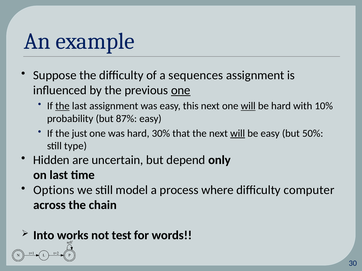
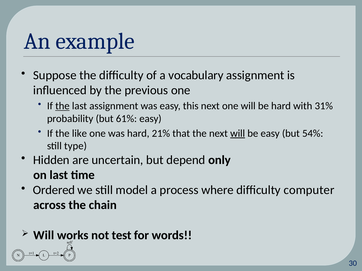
sequences: sequences -> vocabulary
one at (181, 90) underline: present -> none
will at (248, 106) underline: present -> none
10%: 10% -> 31%
87%: 87% -> 61%
just: just -> like
30%: 30% -> 21%
50%: 50% -> 54%
Options: Options -> Ordered
Into at (44, 236): Into -> Will
